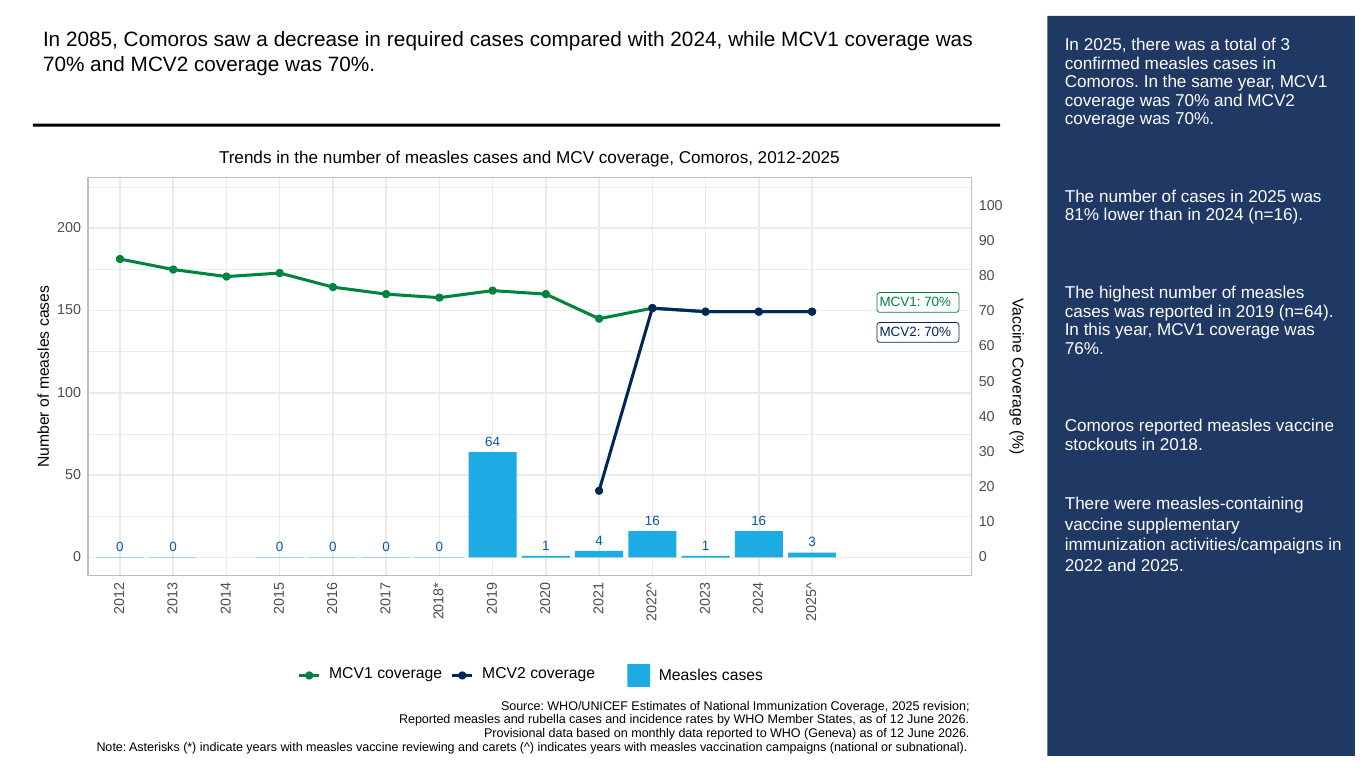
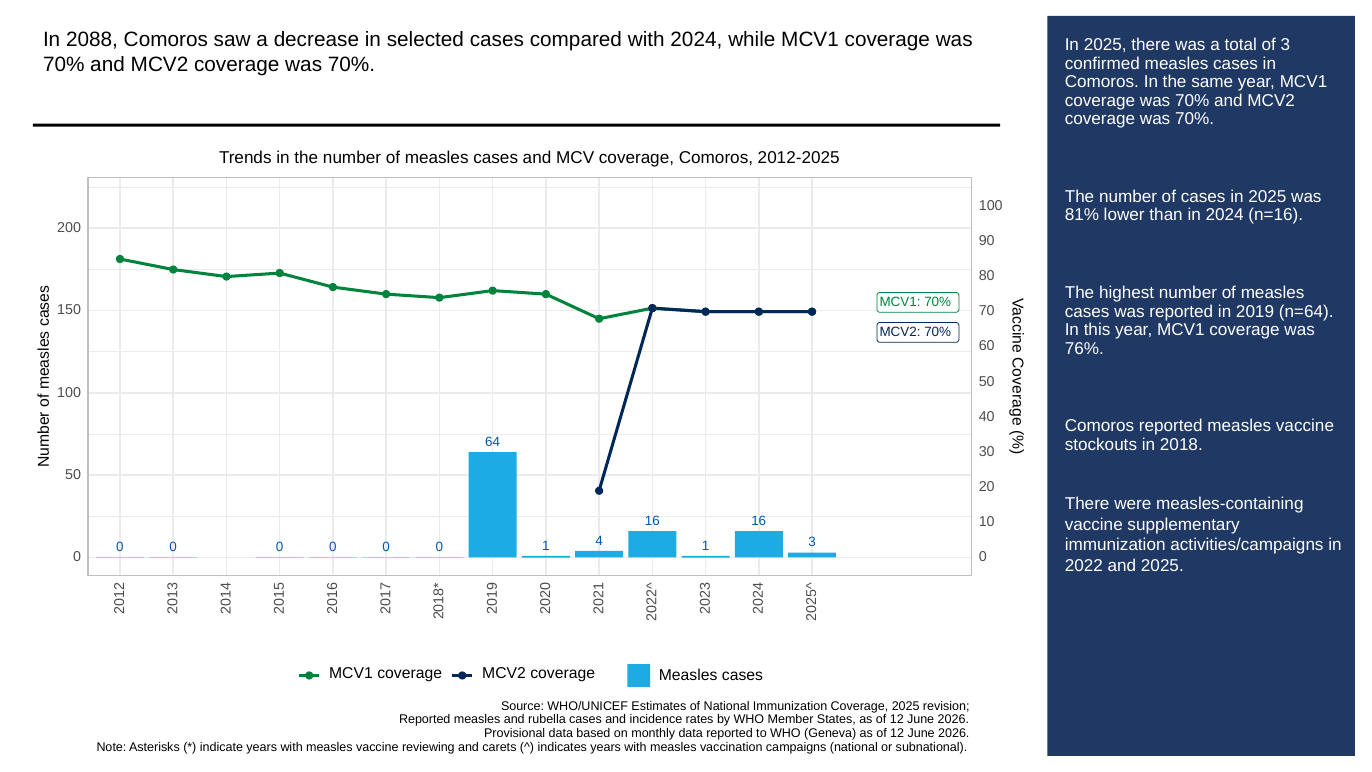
2085: 2085 -> 2088
required: required -> selected
